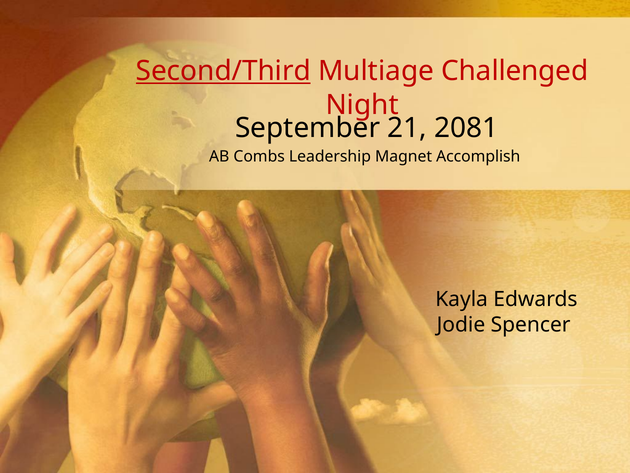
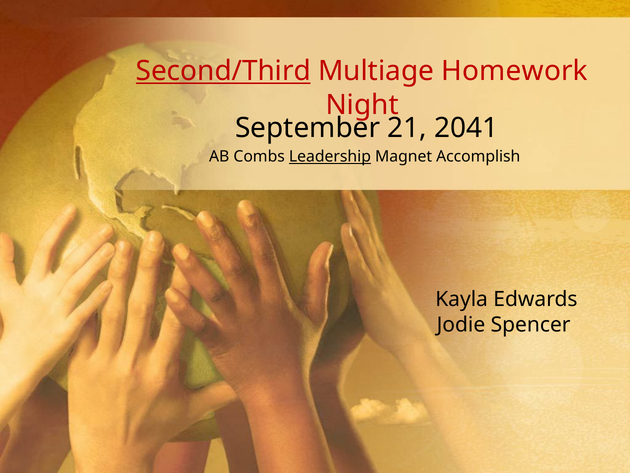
Challenged: Challenged -> Homework
2081: 2081 -> 2041
Leadership underline: none -> present
